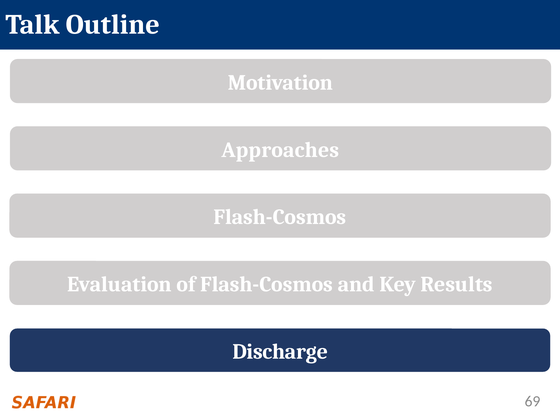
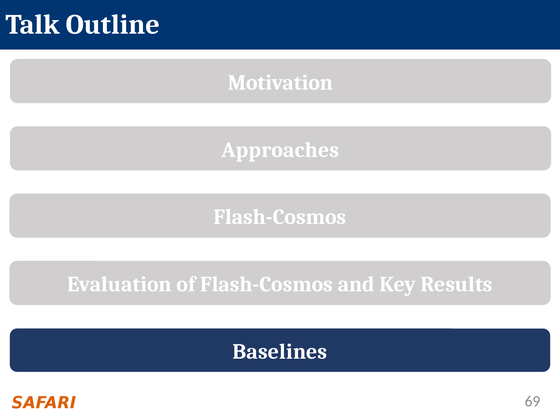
Discharge: Discharge -> Baselines
